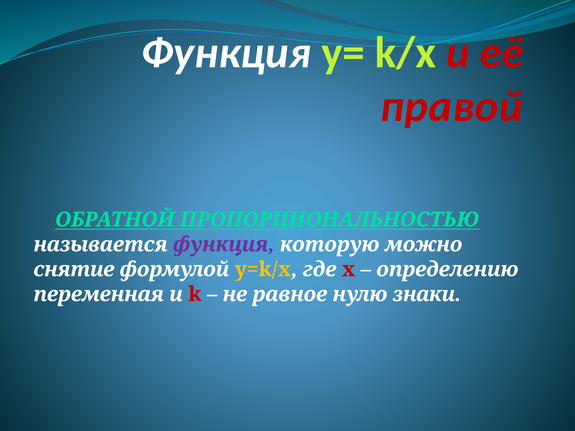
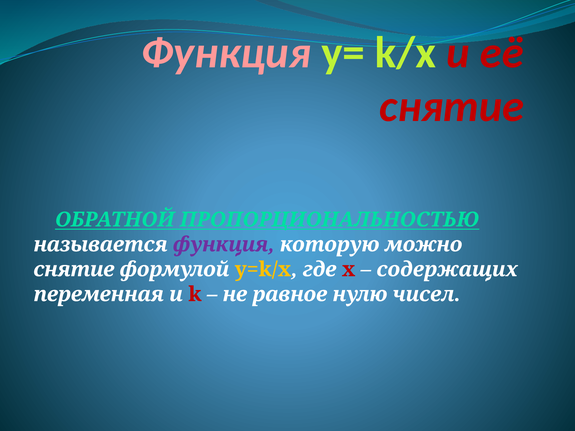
Функция at (226, 53) colour: white -> pink
правой at (451, 106): правой -> снятие
определению: определению -> содержащих
знаки: знаки -> чисел
